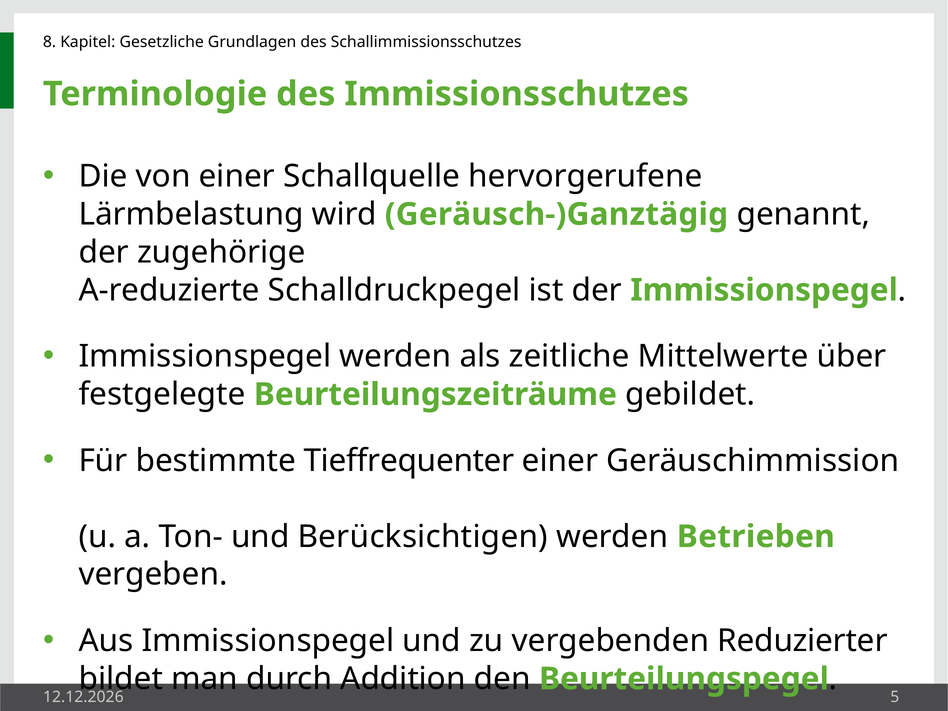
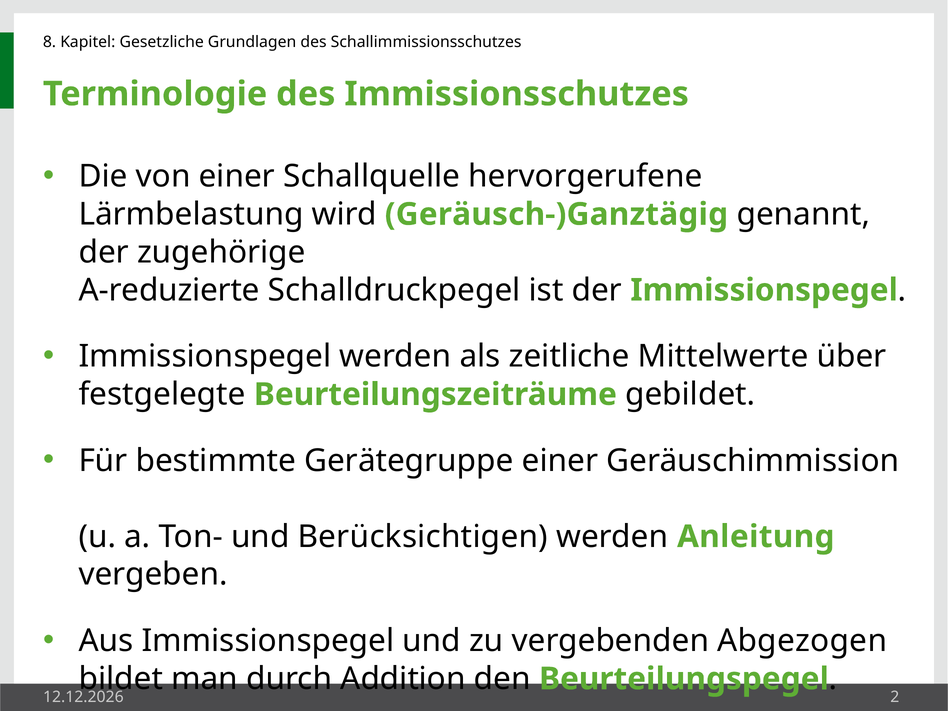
Tieffrequenter: Tieffrequenter -> Gerätegruppe
Betrieben: Betrieben -> Anleitung
Reduzierter: Reduzierter -> Abgezogen
5: 5 -> 2
